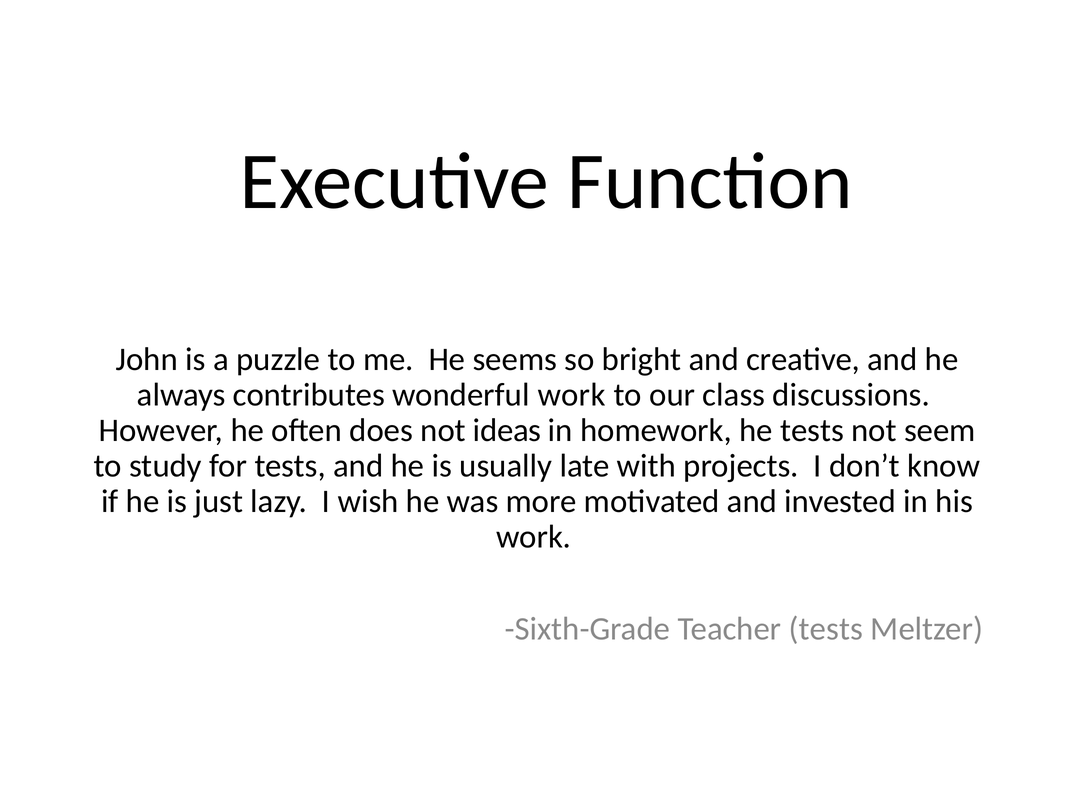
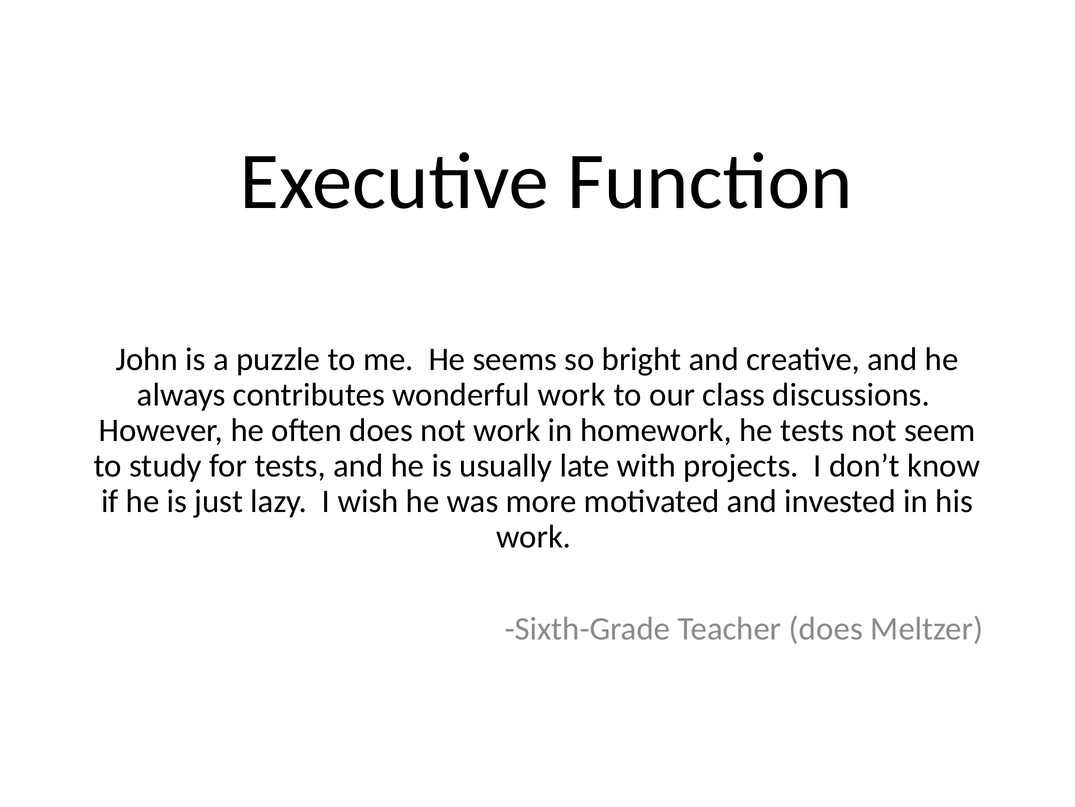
not ideas: ideas -> work
Teacher tests: tests -> does
